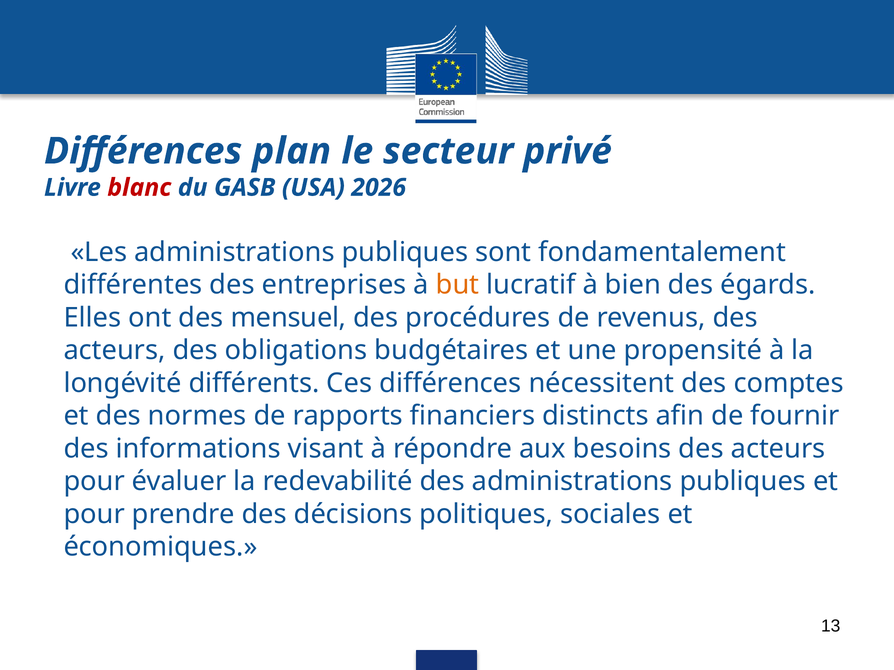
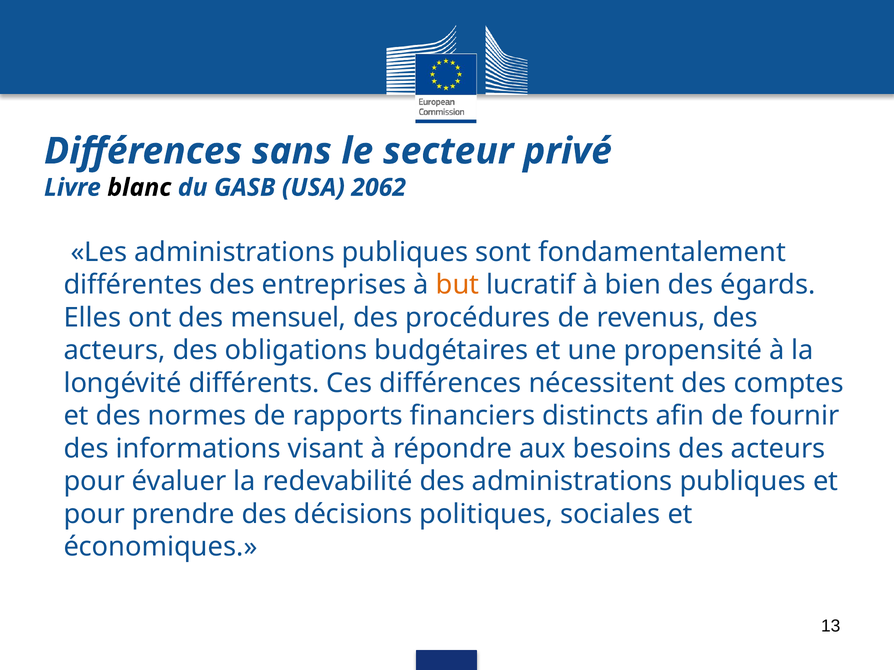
plan: plan -> sans
blanc colour: red -> black
2026: 2026 -> 2062
